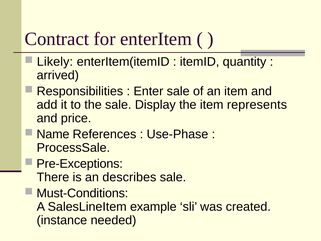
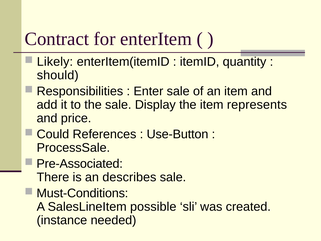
arrived: arrived -> should
Name: Name -> Could
Use-Phase: Use-Phase -> Use-Button
Pre-Exceptions: Pre-Exceptions -> Pre-Associated
example: example -> possible
